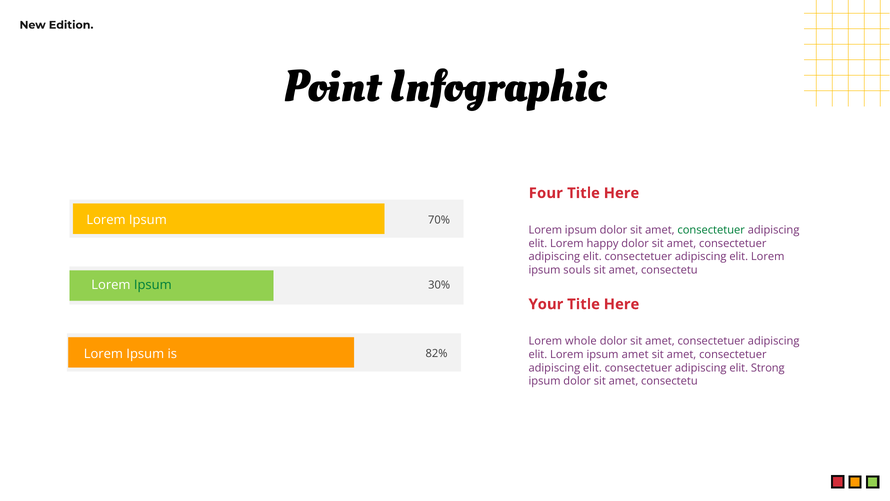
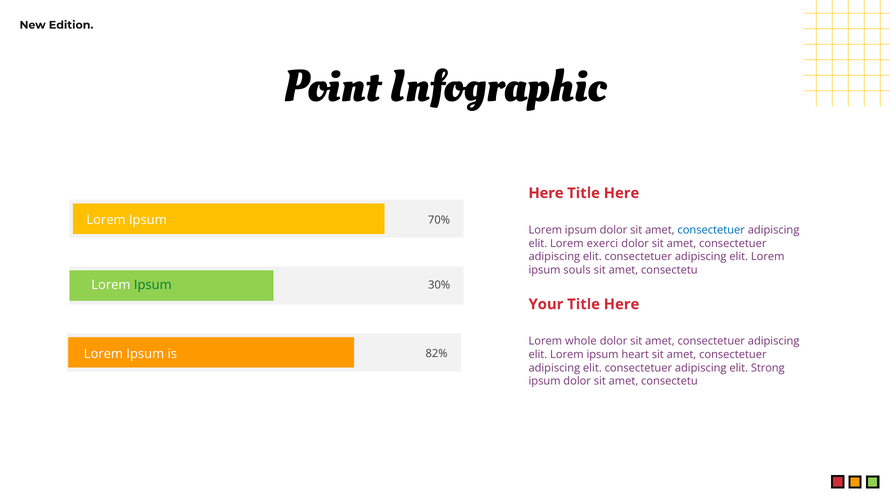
Four at (546, 193): Four -> Here
consectetuer at (711, 230) colour: green -> blue
happy: happy -> exerci
ipsum amet: amet -> heart
